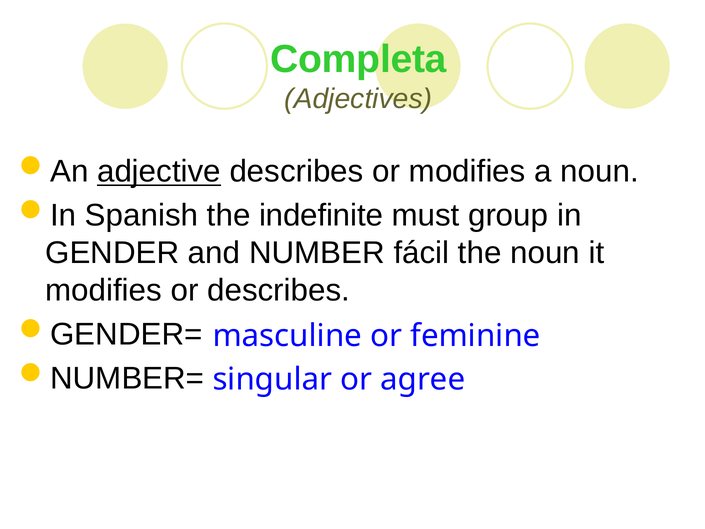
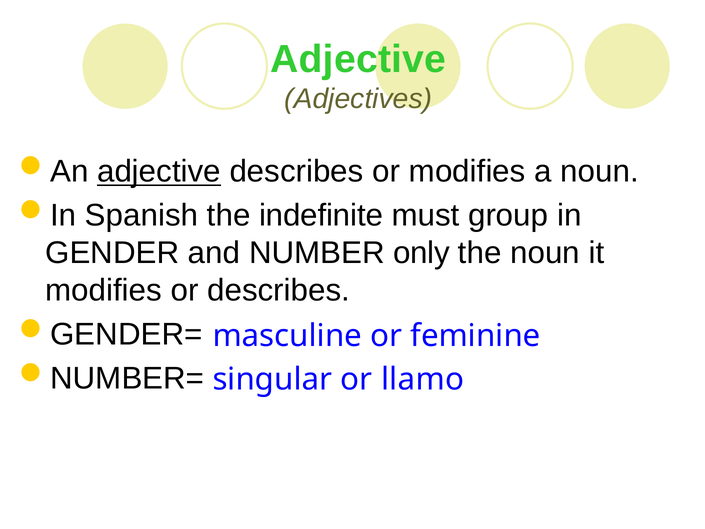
Completa at (358, 59): Completa -> Adjective
fácil: fácil -> only
agree: agree -> llamo
